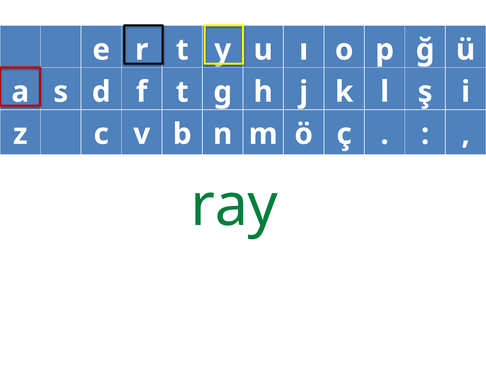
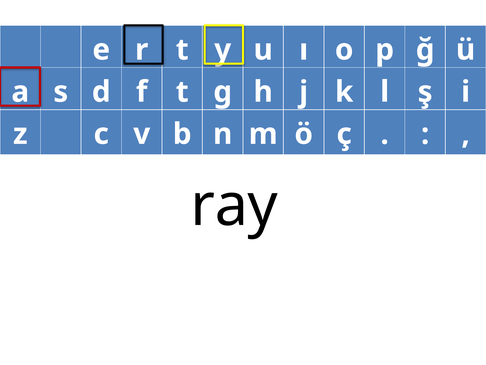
ray colour: green -> black
